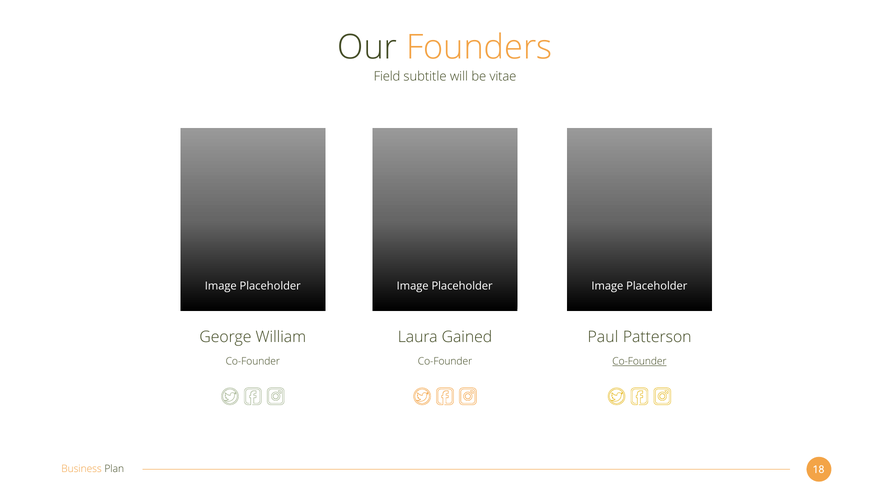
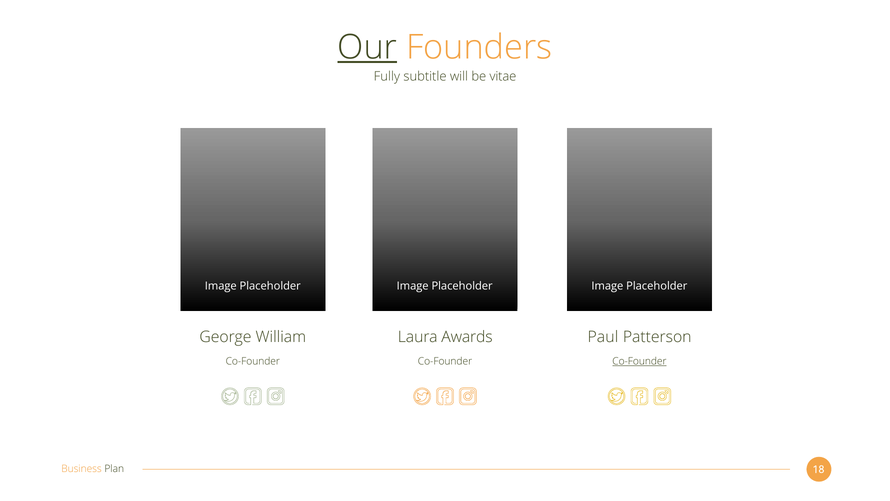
Our underline: none -> present
Field: Field -> Fully
Gained: Gained -> Awards
